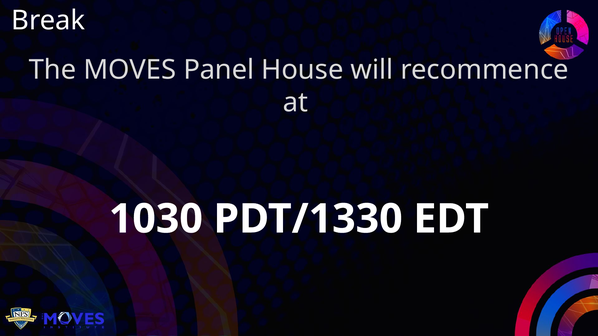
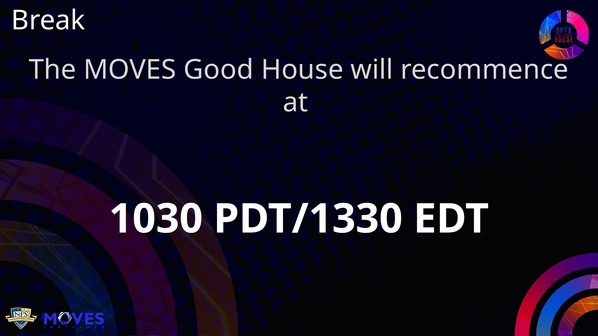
Panel: Panel -> Good
